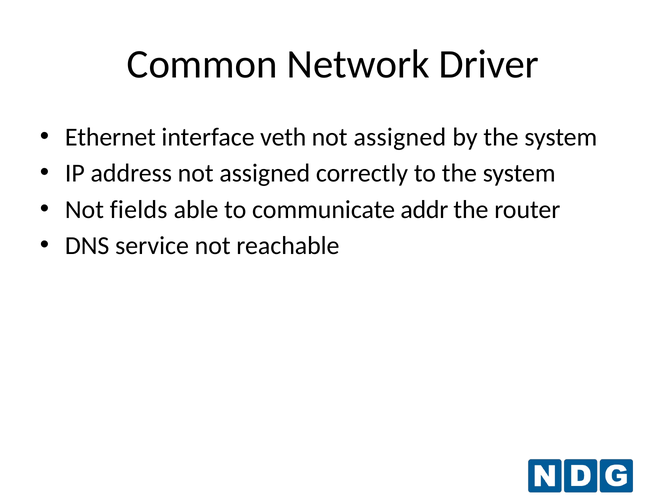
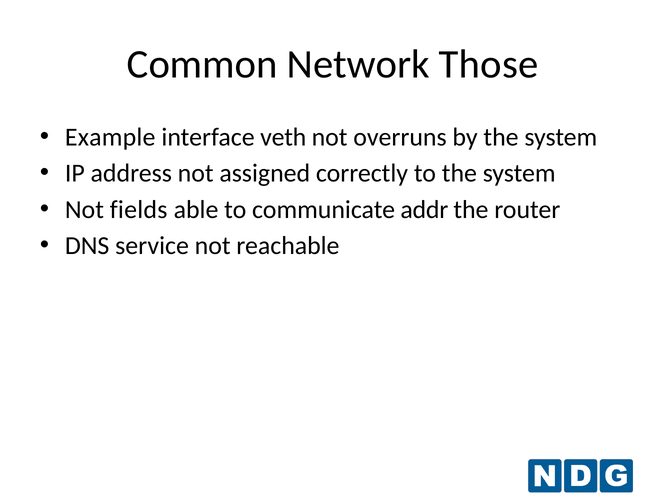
Driver: Driver -> Those
Ethernet: Ethernet -> Example
assigned at (400, 137): assigned -> overruns
